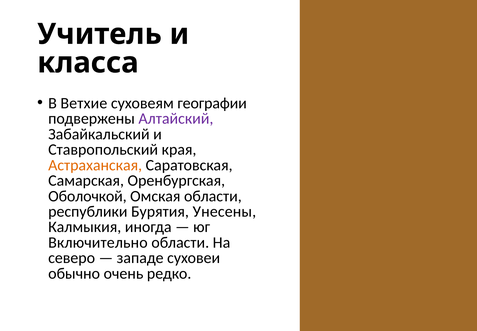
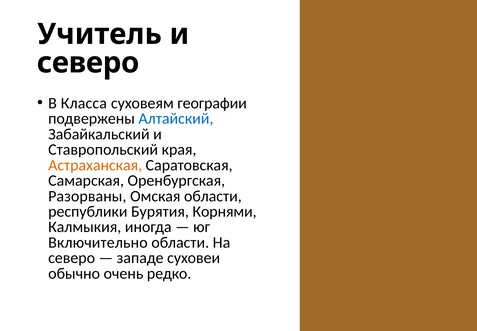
класса at (88, 63): класса -> северо
Ветхие: Ветхие -> Класса
Алтайский colour: purple -> blue
Оболочкой: Оболочкой -> Разорваны
Унесены: Унесены -> Корнями
